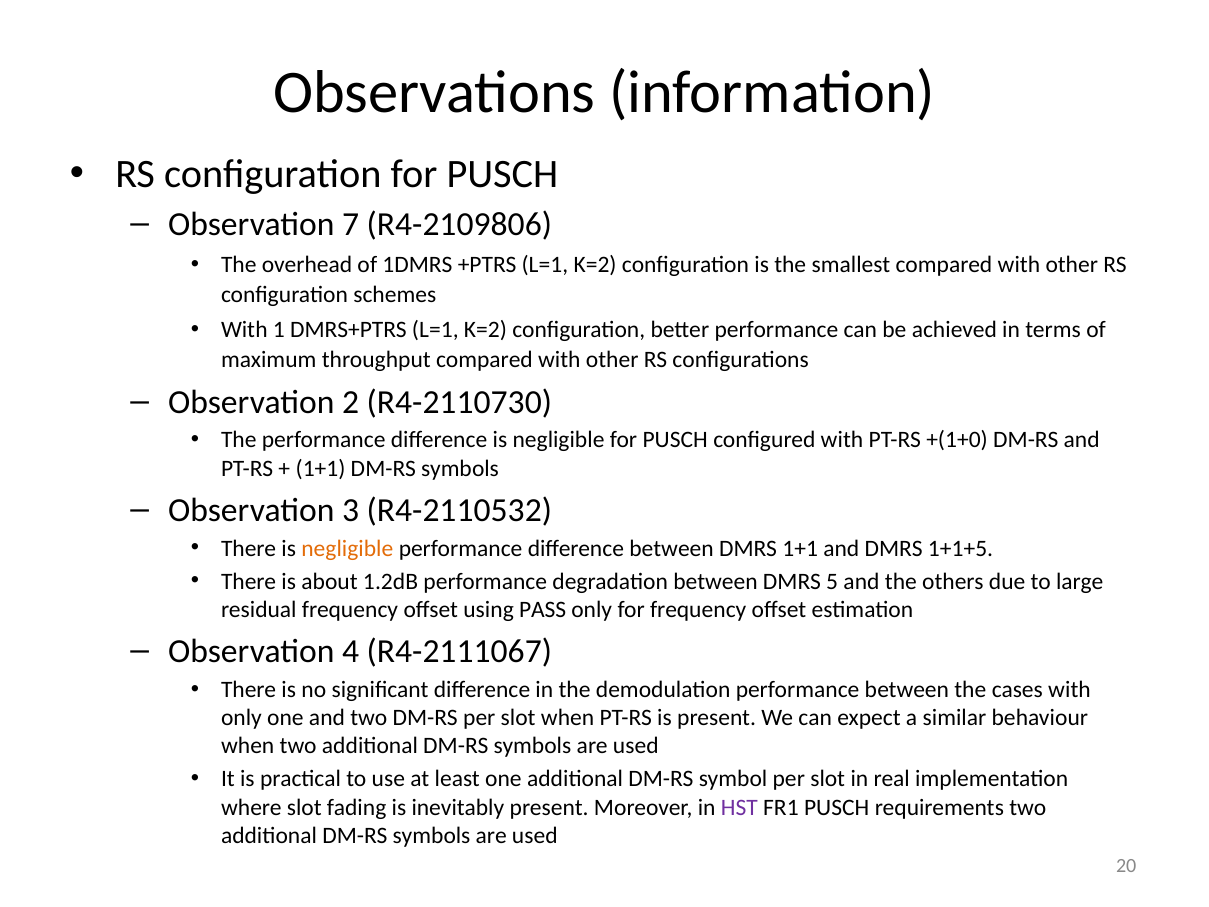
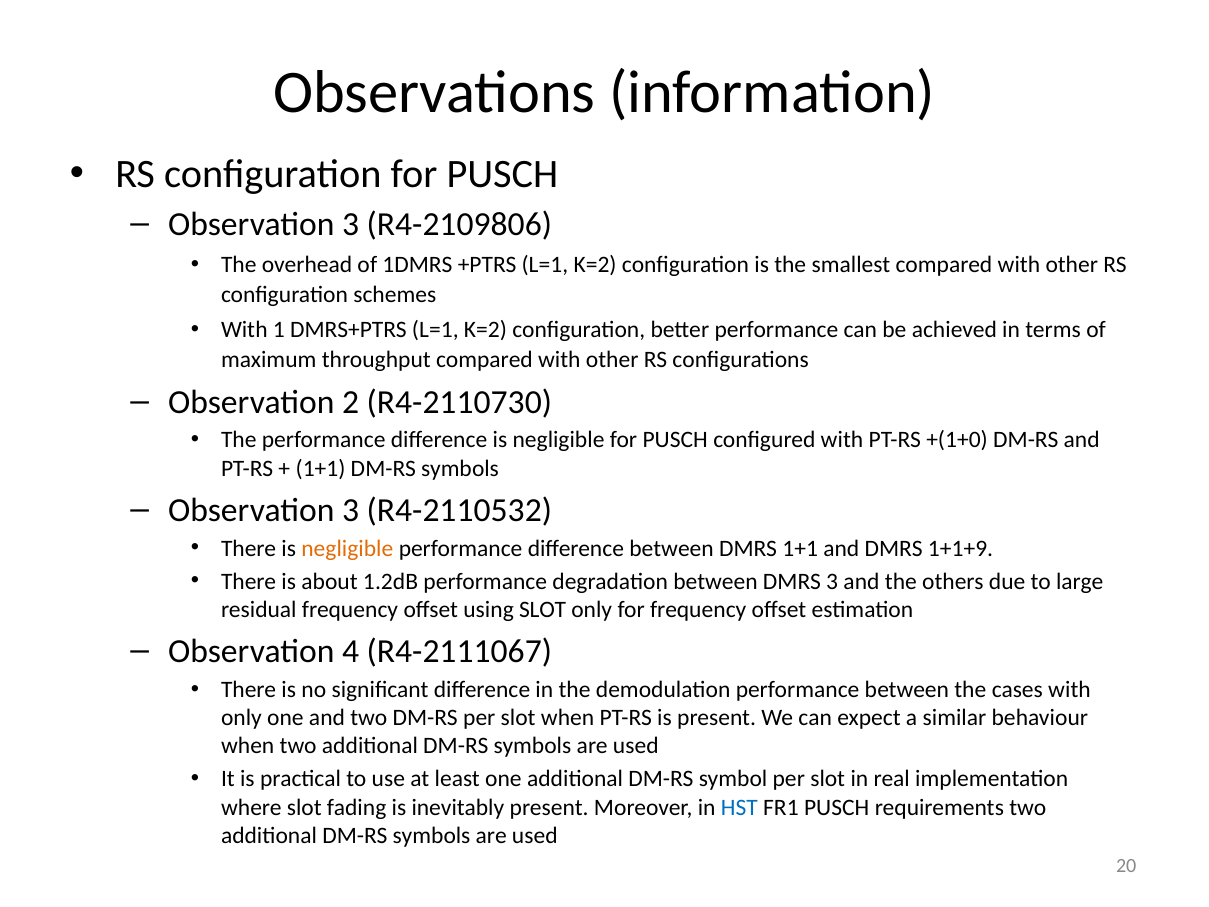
7 at (351, 225): 7 -> 3
1+1+5: 1+1+5 -> 1+1+9
DMRS 5: 5 -> 3
using PASS: PASS -> SLOT
HST colour: purple -> blue
